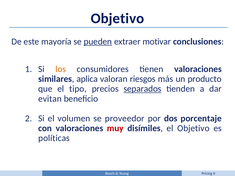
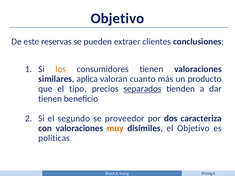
mayoría: mayoría -> reservas
pueden underline: present -> none
motivar: motivar -> clientes
riesgos: riesgos -> cuanto
evitan at (50, 99): evitan -> tienen
volumen: volumen -> segundo
porcentaje: porcentaje -> caracteriza
muy colour: red -> orange
